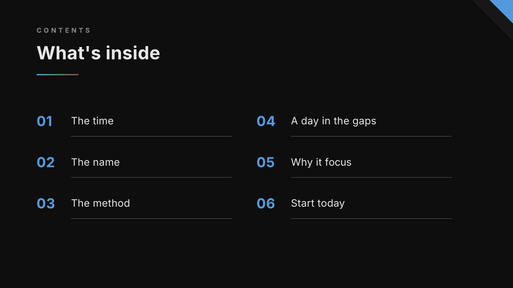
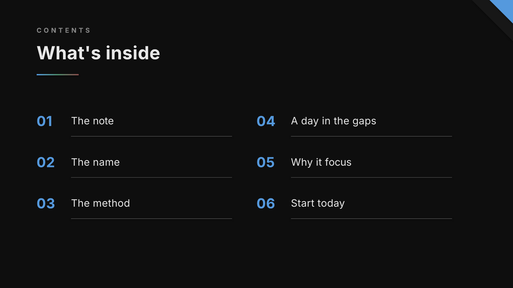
time: time -> note
